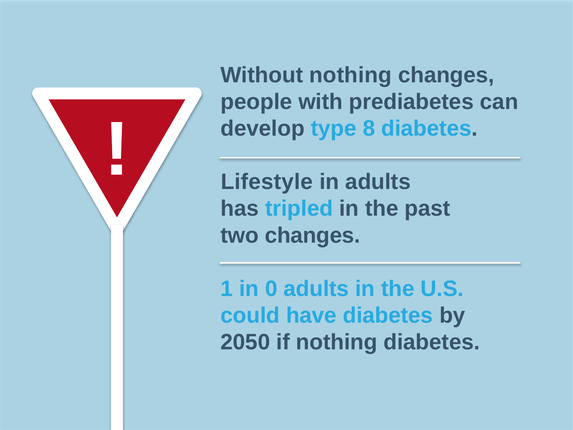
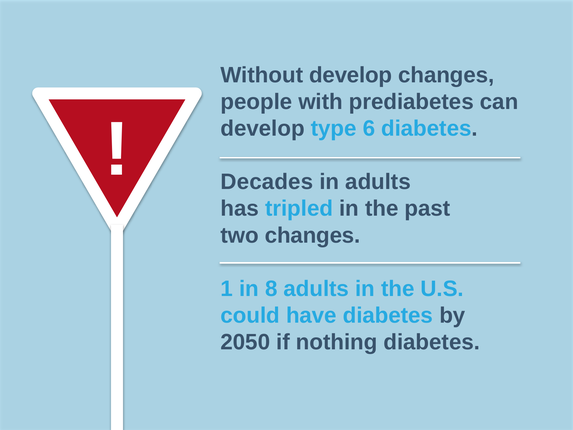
Without nothing: nothing -> develop
8: 8 -> 6
Lifestyle: Lifestyle -> Decades
0: 0 -> 8
